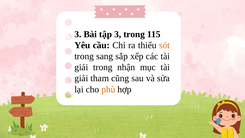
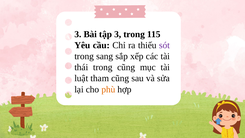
sót colour: orange -> purple
giải at (81, 67): giải -> thái
trong nhận: nhận -> cũng
giải at (81, 78): giải -> luật
